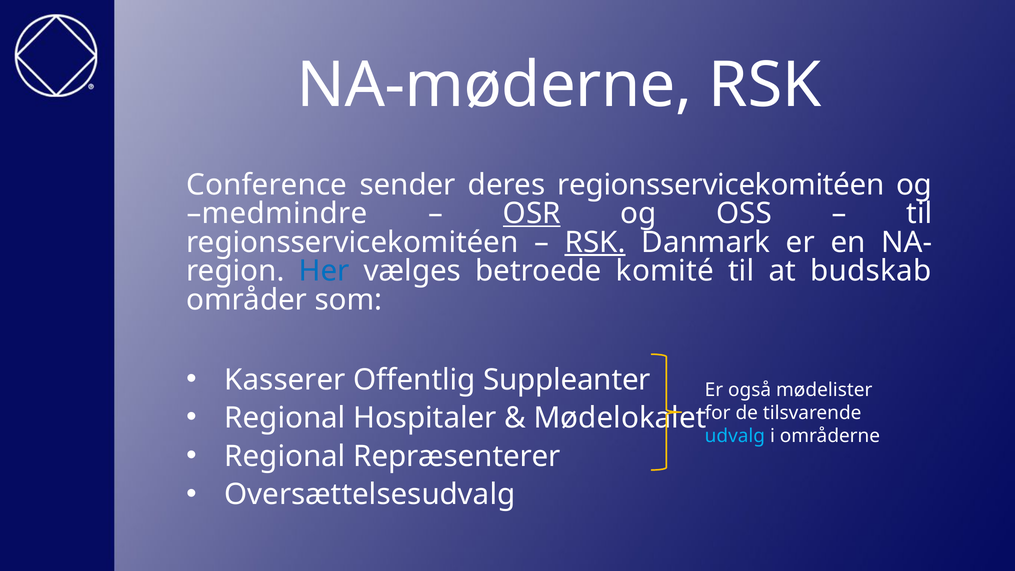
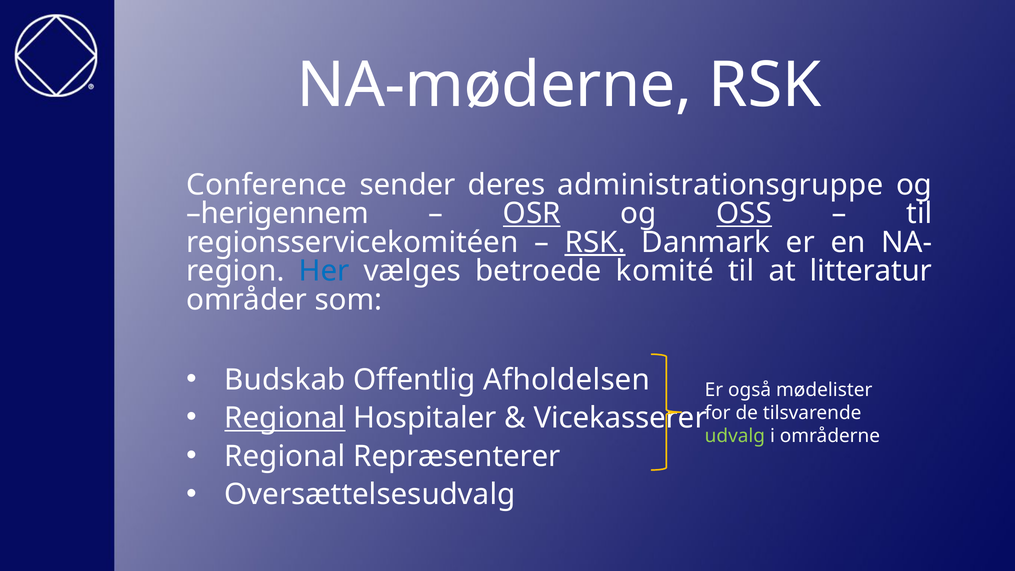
deres regionsservicekomitéen: regionsservicekomitéen -> administrationsgruppe
medmindre: medmindre -> herigennem
OSS underline: none -> present
budskab: budskab -> litteratur
Kasserer: Kasserer -> Budskab
Suppleanter: Suppleanter -> Afholdelsen
Regional at (285, 418) underline: none -> present
Mødelokalet: Mødelokalet -> Vicekasserer
udvalg colour: light blue -> light green
